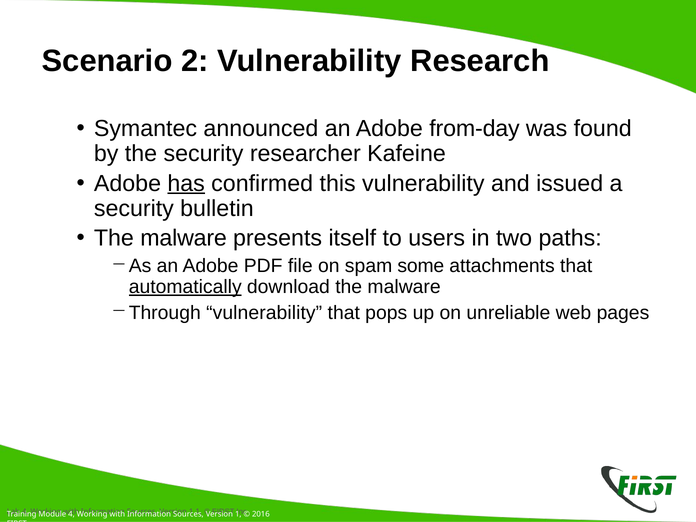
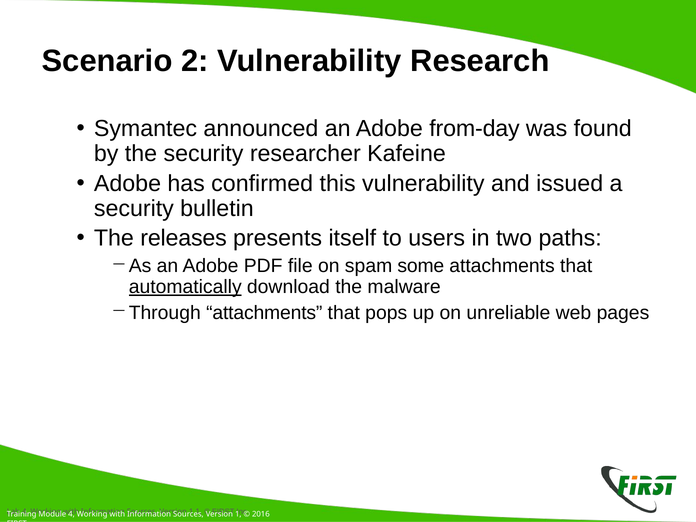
has underline: present -> none
malware at (184, 238): malware -> releases
vulnerability at (264, 313): vulnerability -> attachments
